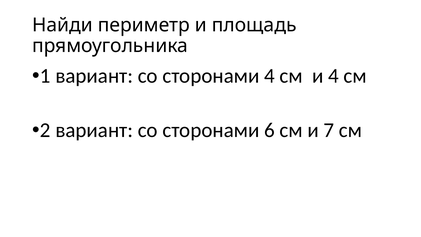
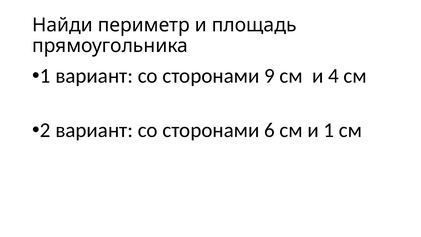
сторонами 4: 4 -> 9
и 7: 7 -> 1
